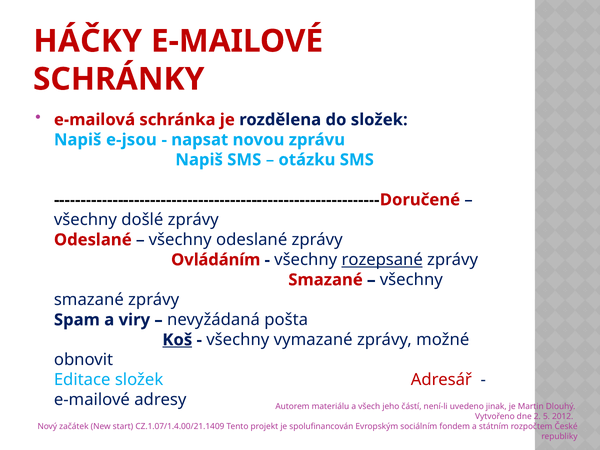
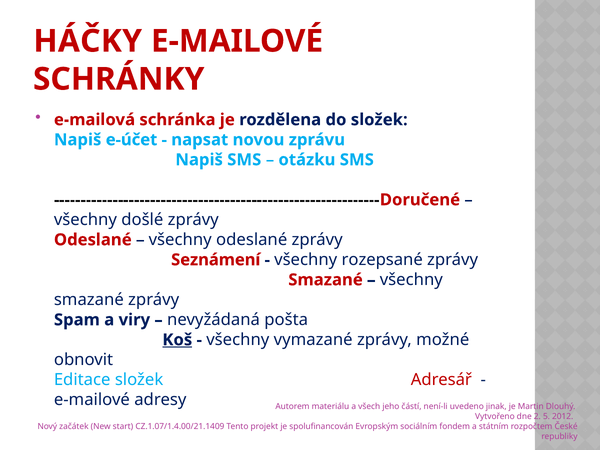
e-jsou: e-jsou -> e-účet
Ovládáním: Ovládáním -> Seznámení
rozepsané underline: present -> none
